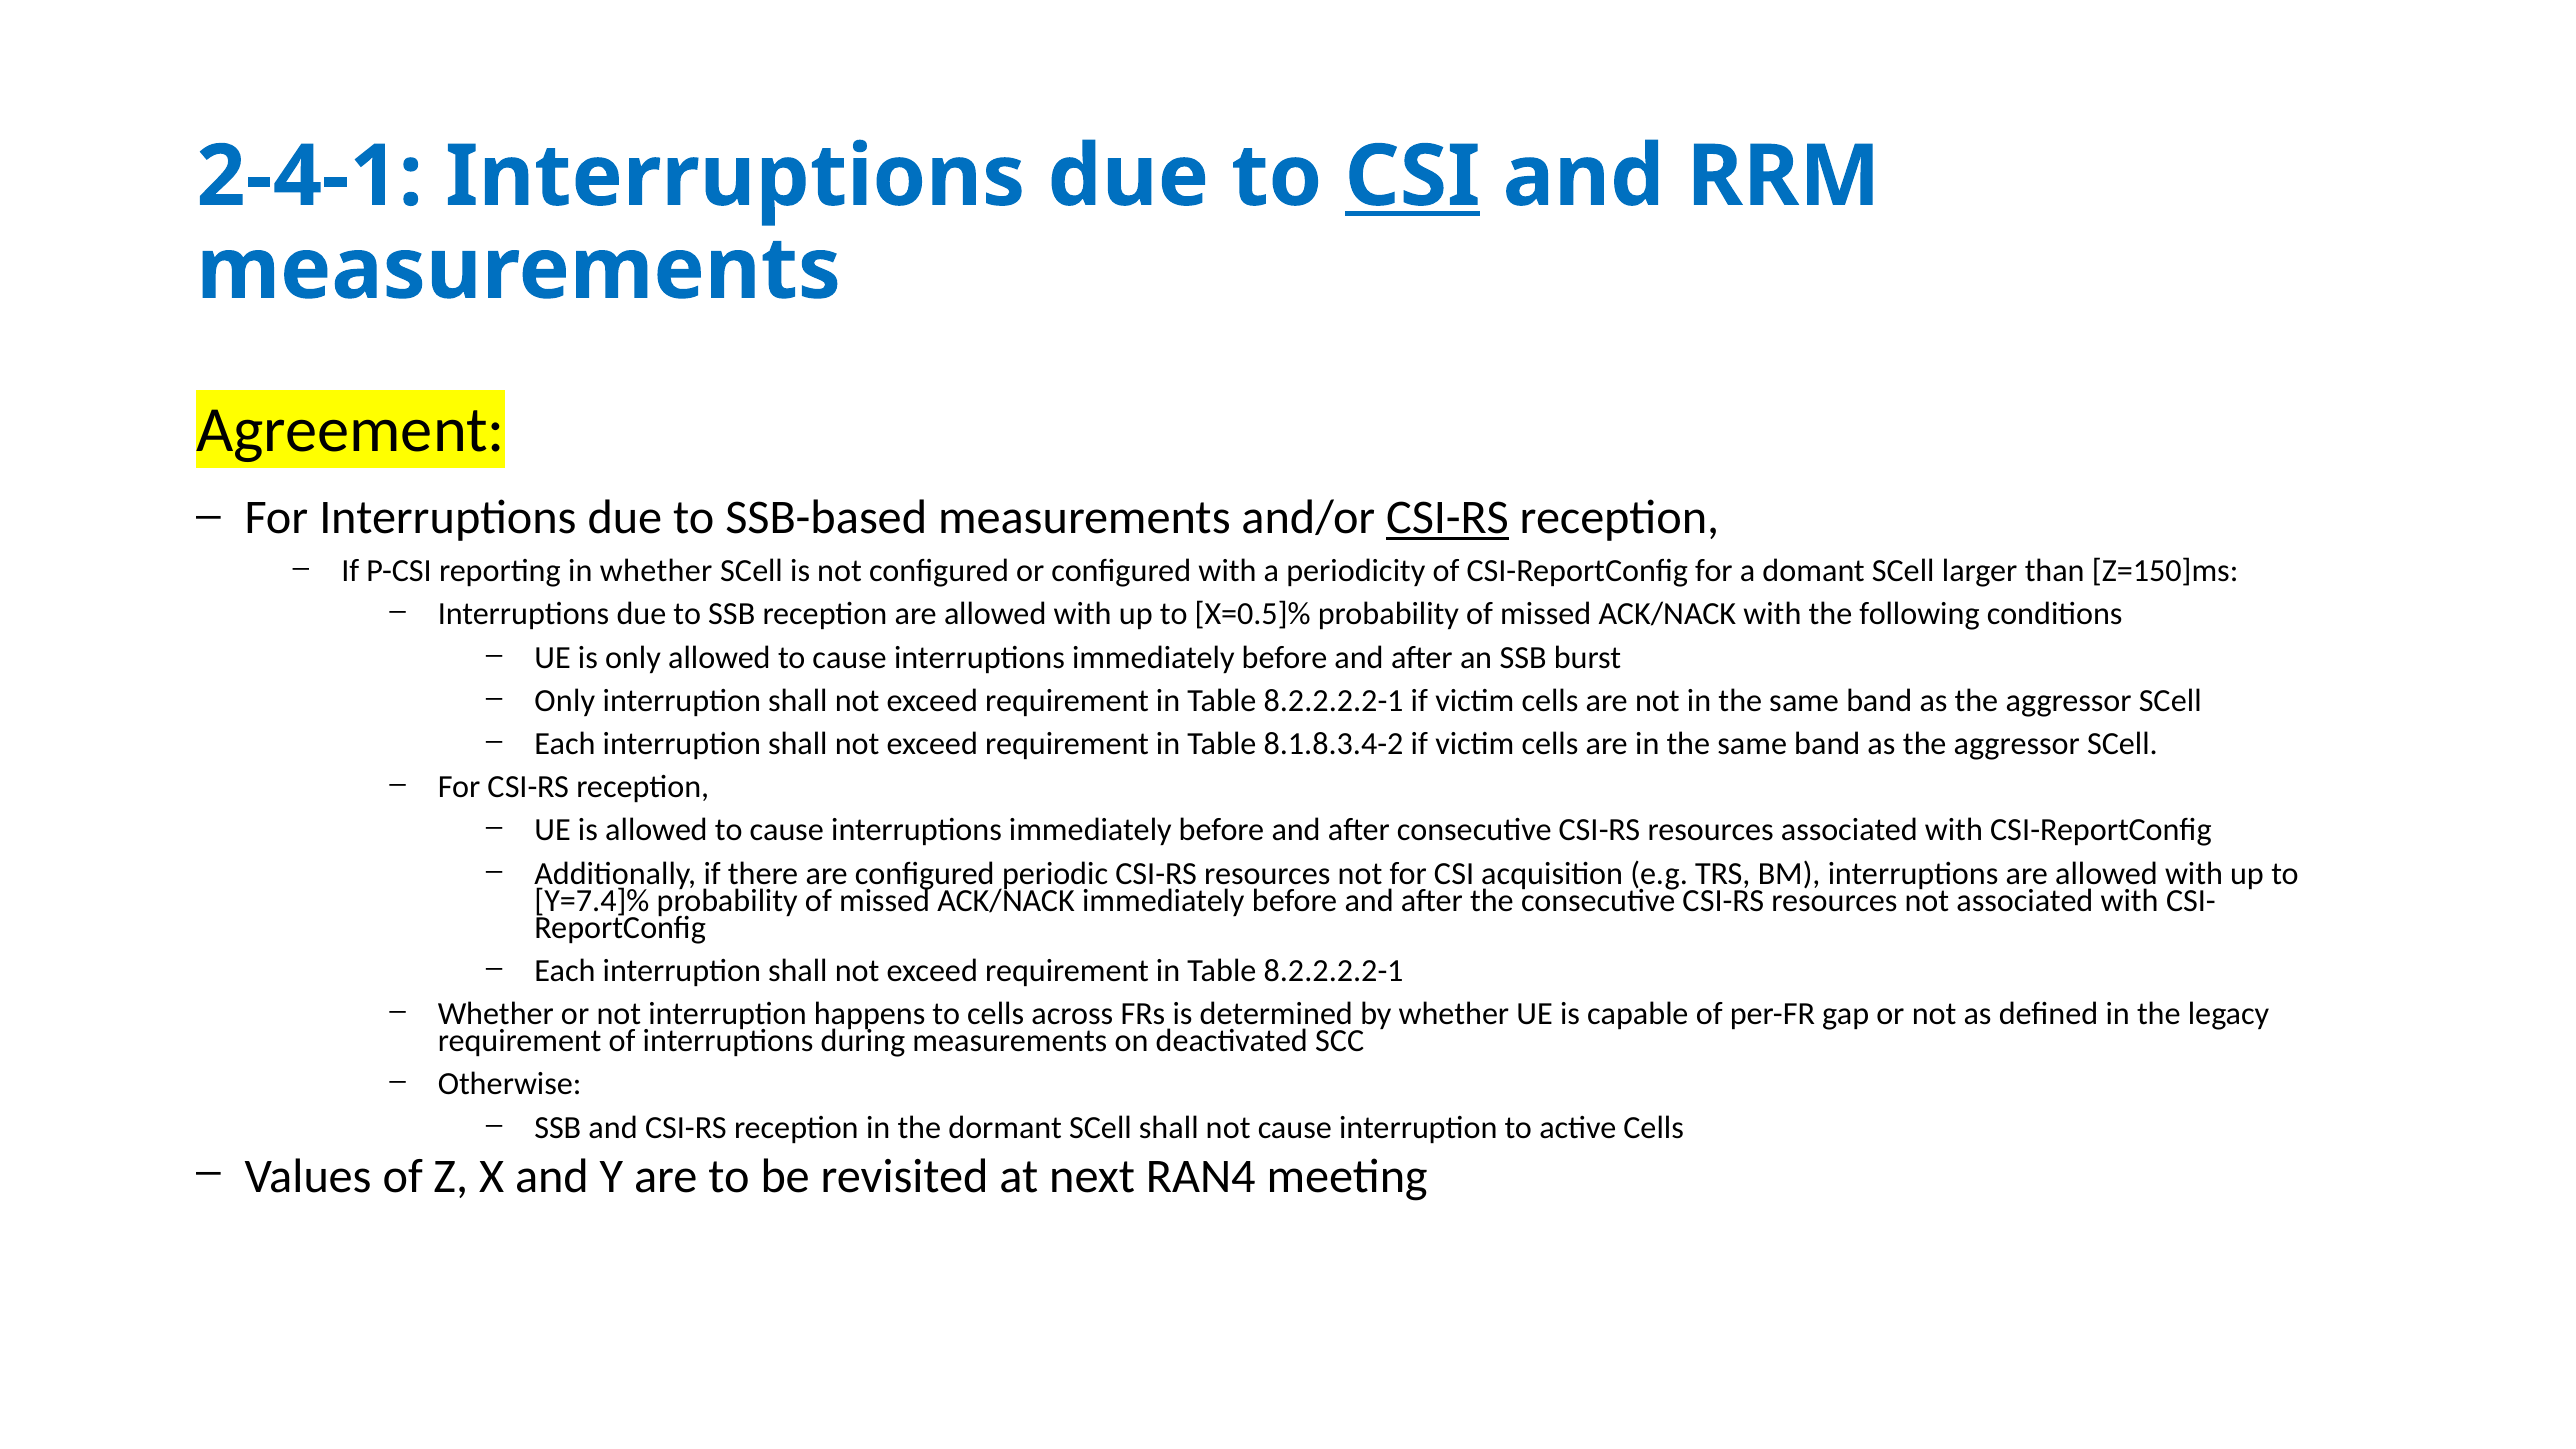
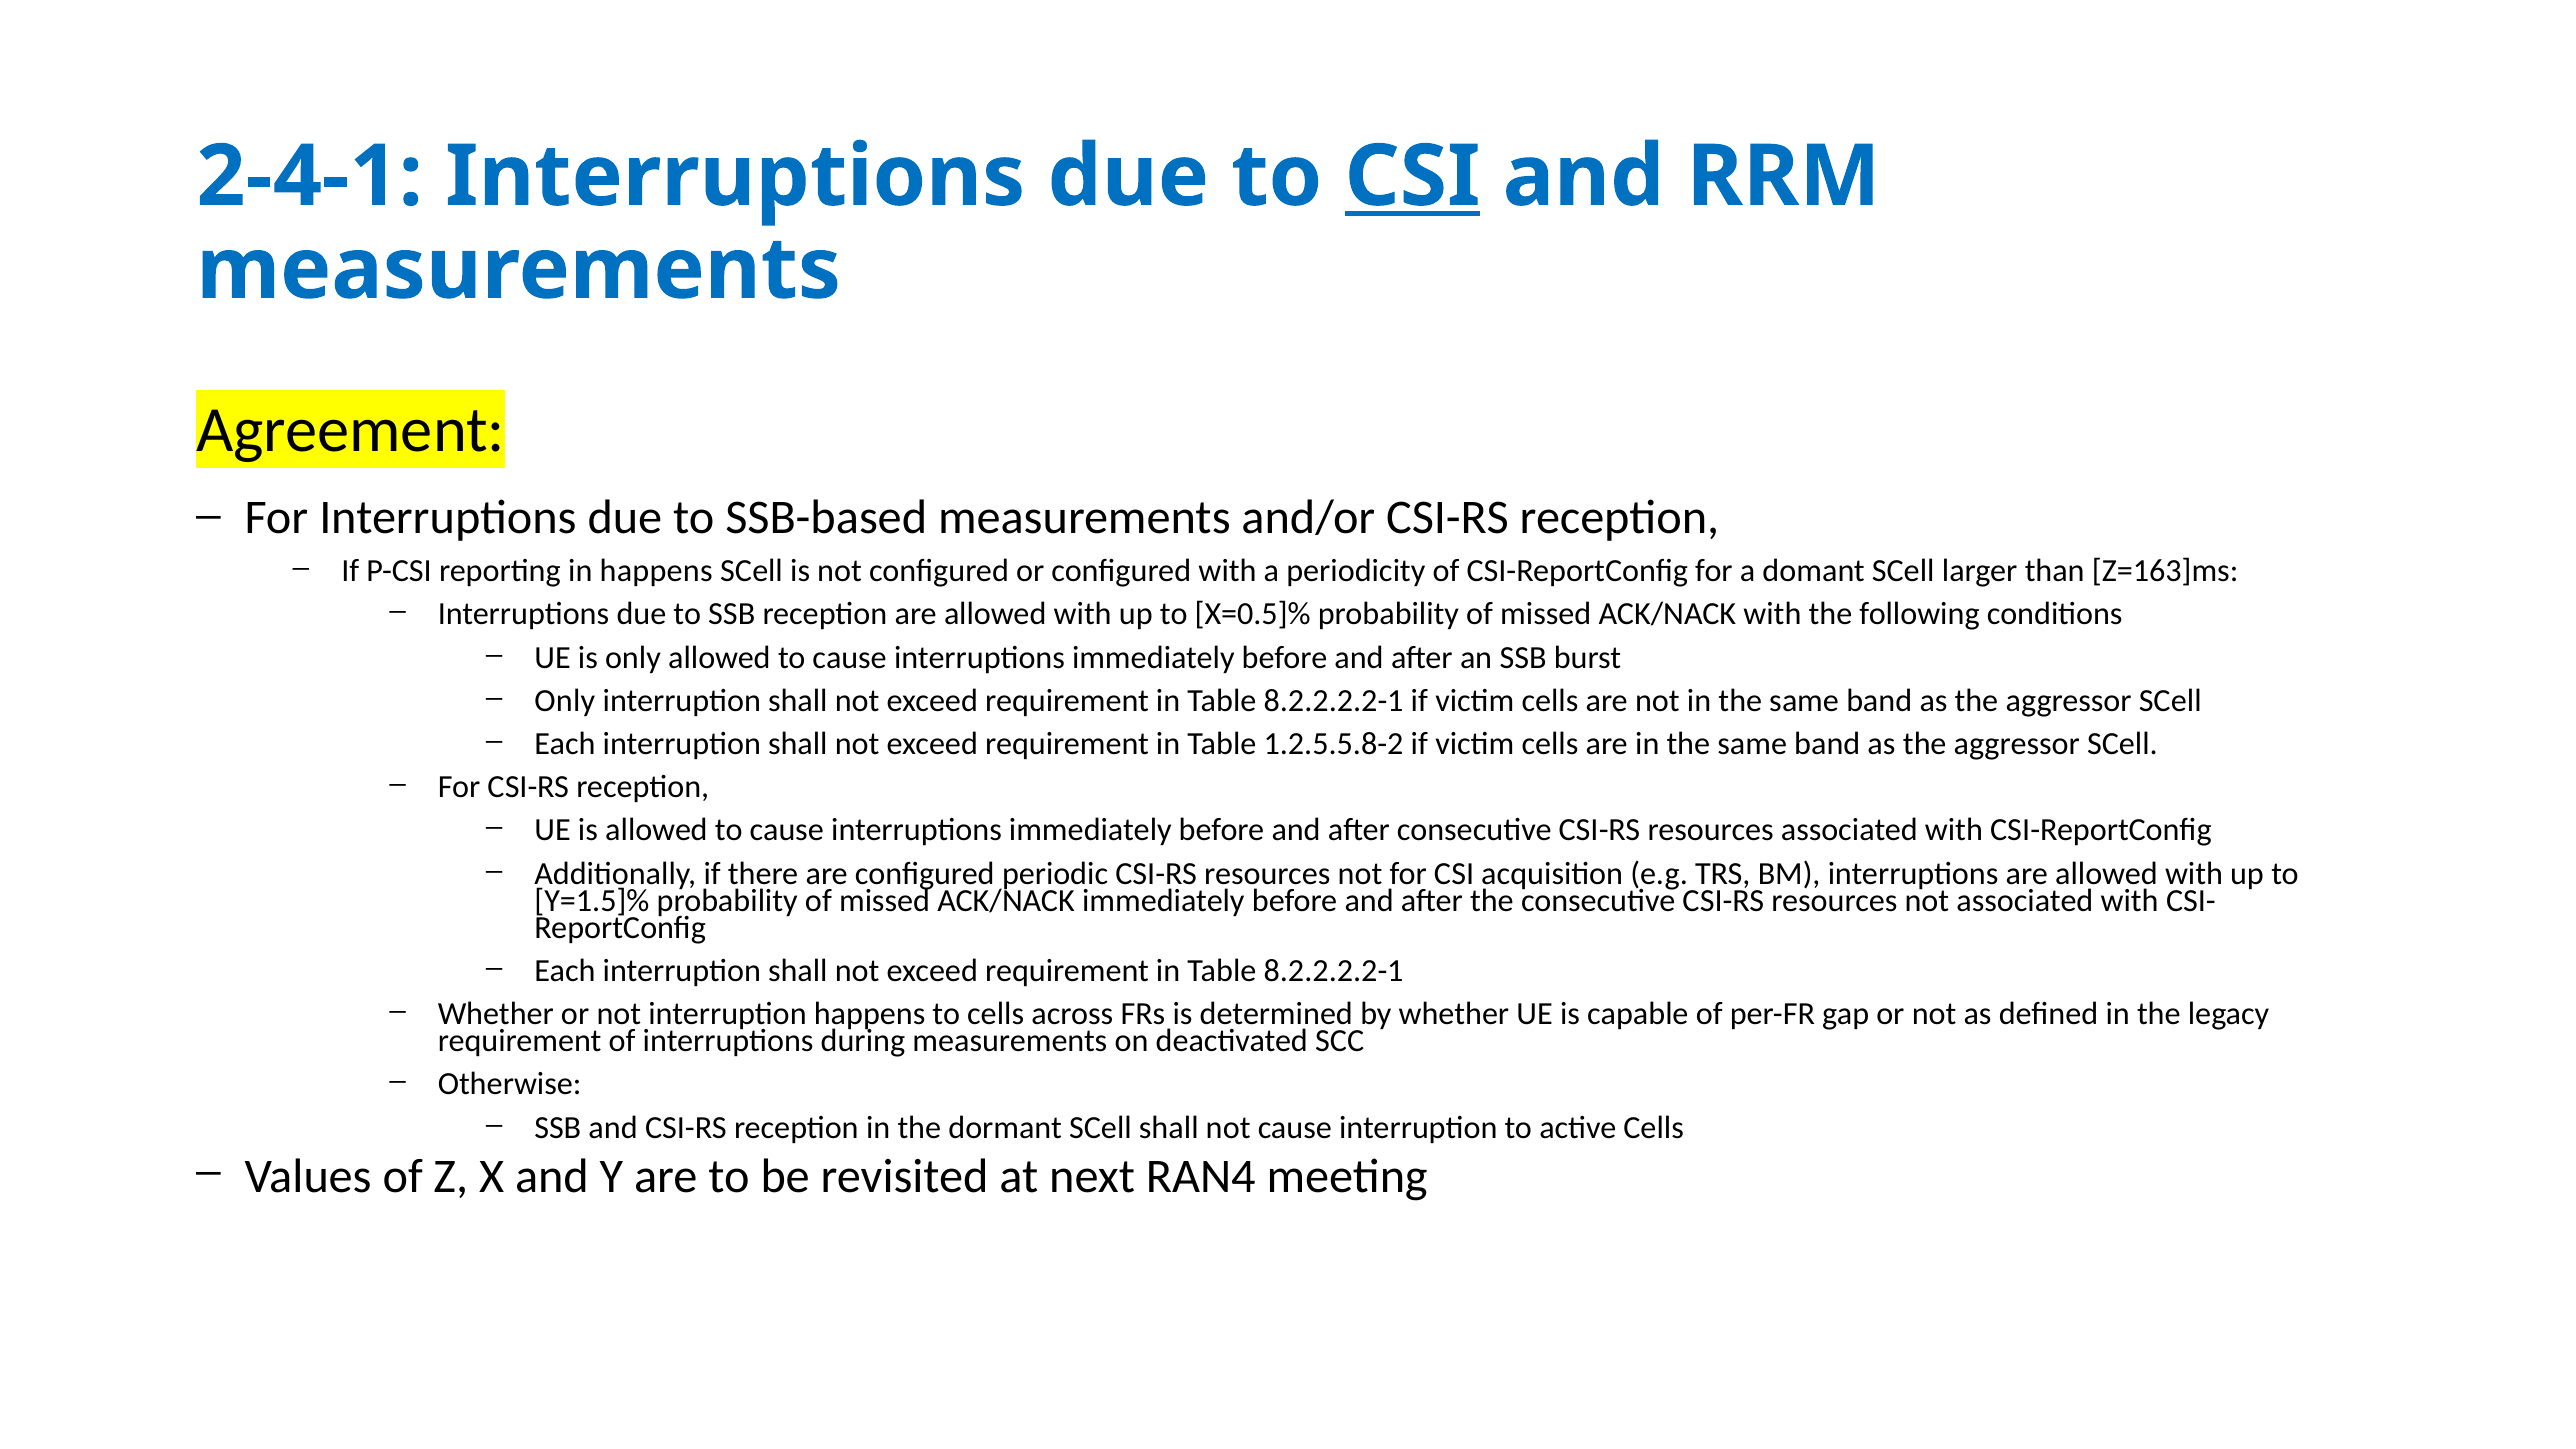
CSI-RS at (1447, 518) underline: present -> none
in whether: whether -> happens
Z=150]ms: Z=150]ms -> Z=163]ms
8.1.8.3.4-2: 8.1.8.3.4-2 -> 1.2.5.5.8-2
Y=7.4]%: Y=7.4]% -> Y=1.5]%
